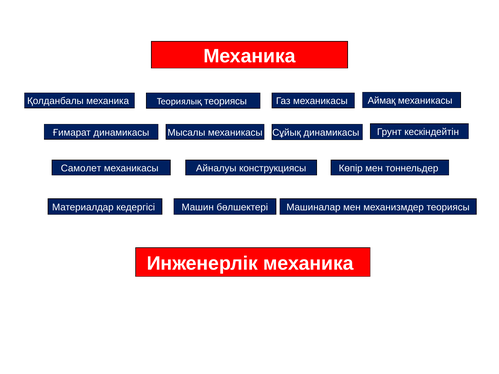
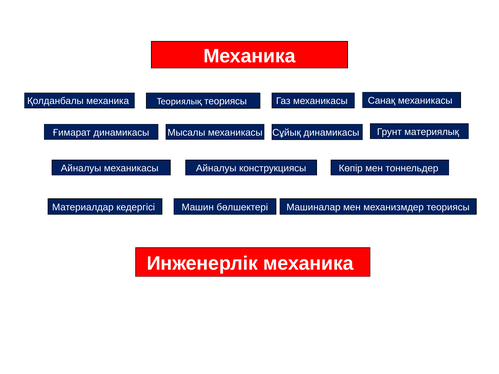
Аймақ: Аймақ -> Санақ
кескіндейтін: кескіндейтін -> материялық
Самолет at (81, 168): Самолет -> Айналуы
